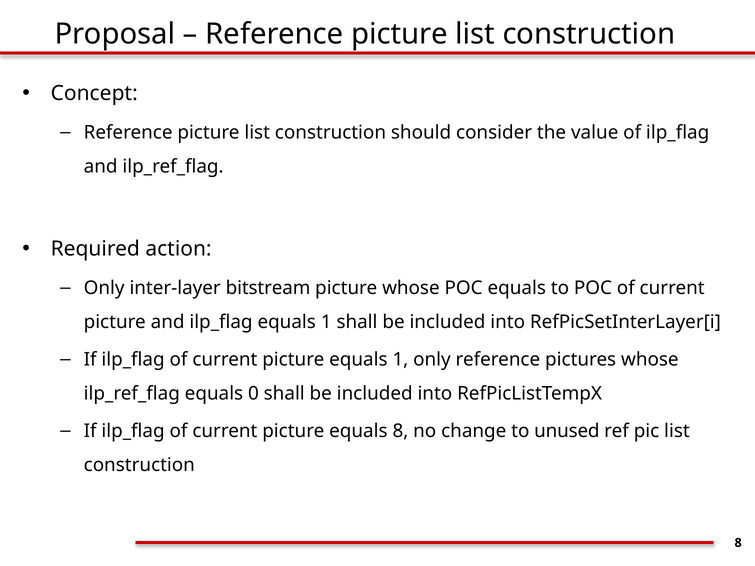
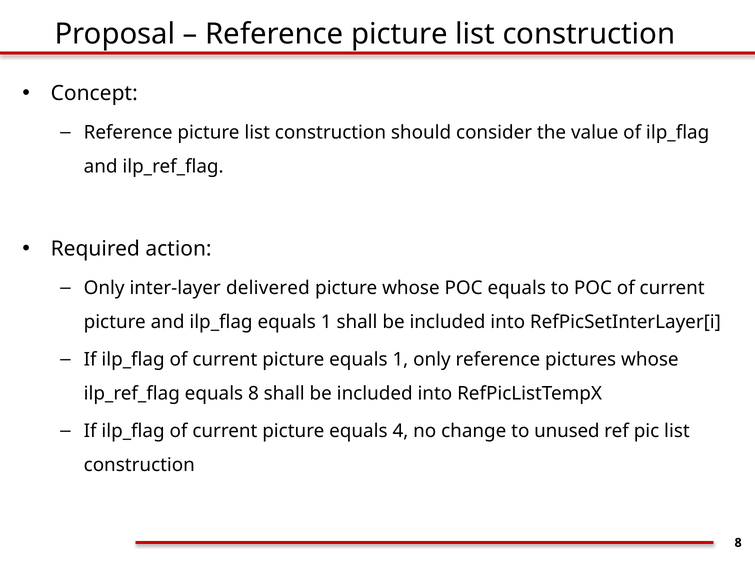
bitstream: bitstream -> delivered
equals 0: 0 -> 8
equals 8: 8 -> 4
